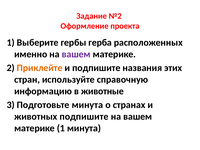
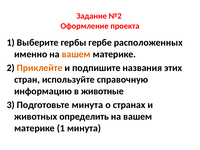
герба: герба -> гербе
вашем at (76, 54) colour: purple -> orange
животных подпишите: подпишите -> определить
